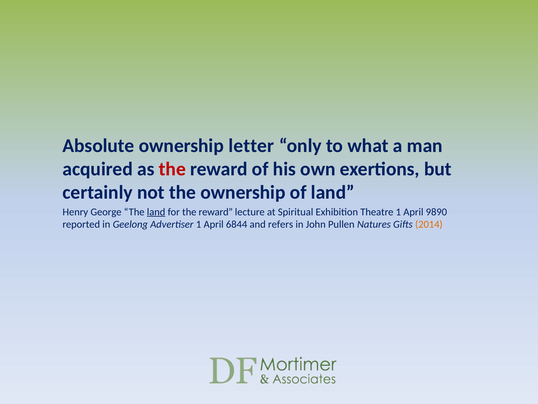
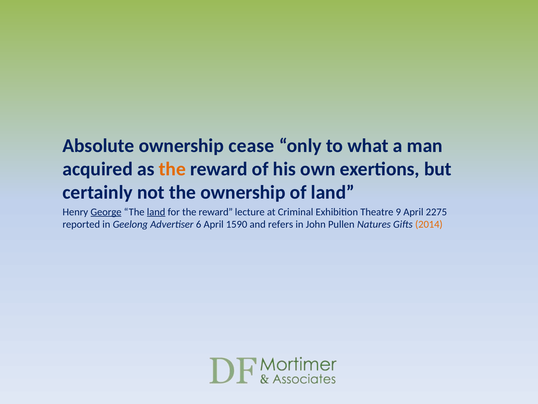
letter: letter -> cease
the at (172, 169) colour: red -> orange
George underline: none -> present
Spiritual: Spiritual -> Criminal
Theatre 1: 1 -> 9
9890: 9890 -> 2275
Advertiser 1: 1 -> 6
6844: 6844 -> 1590
